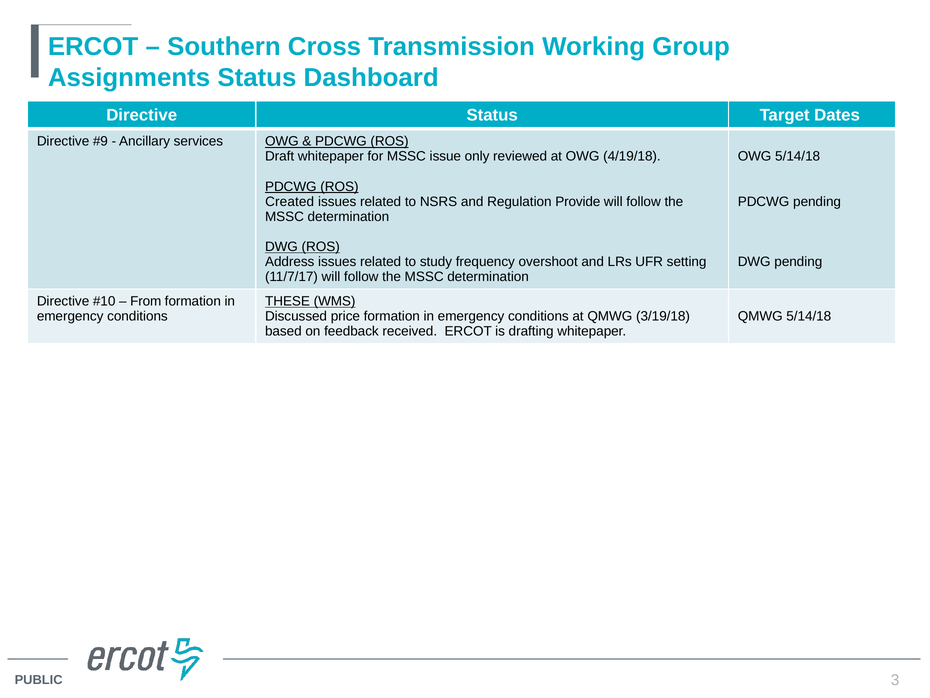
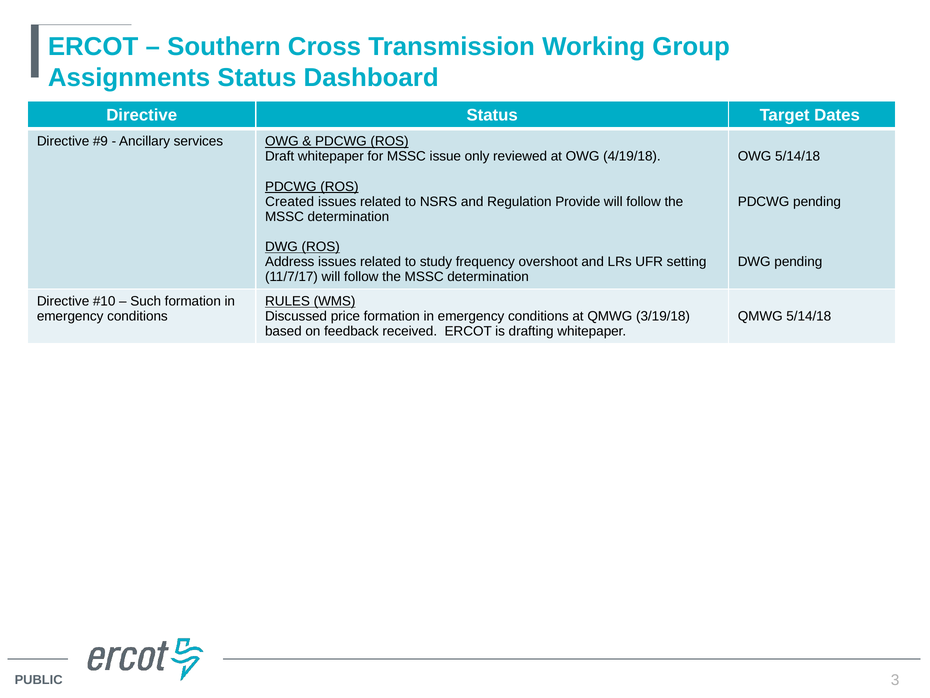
From: From -> Such
THESE: THESE -> RULES
